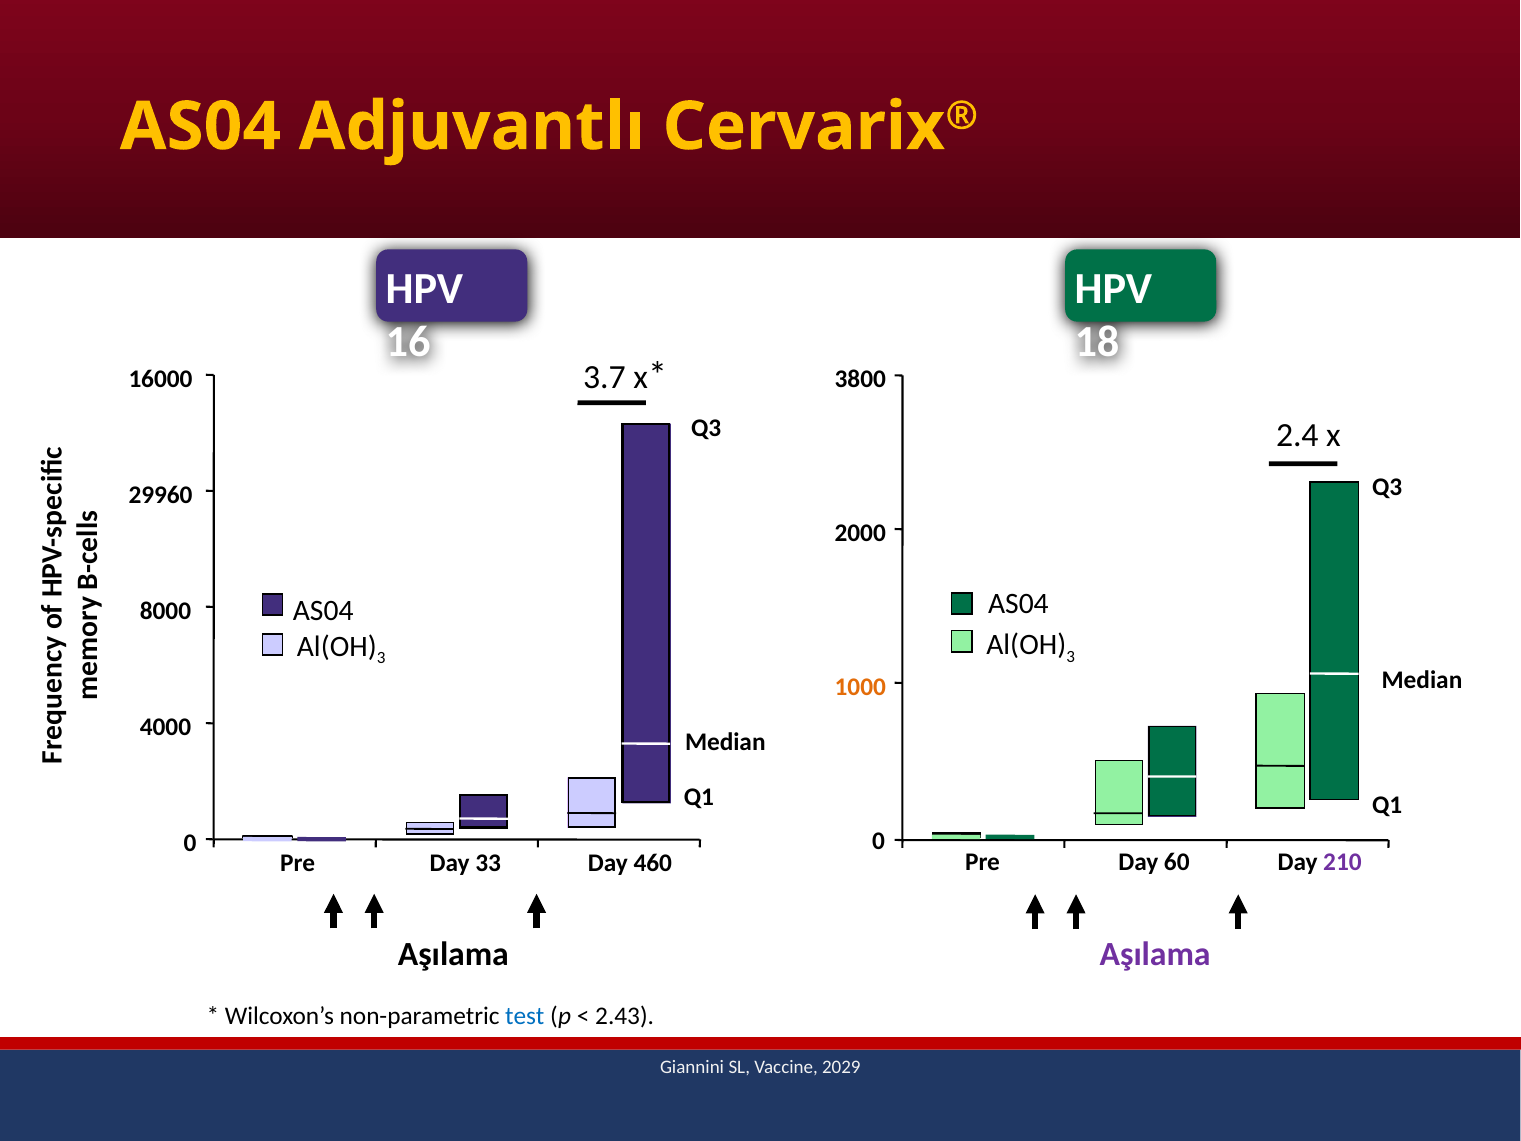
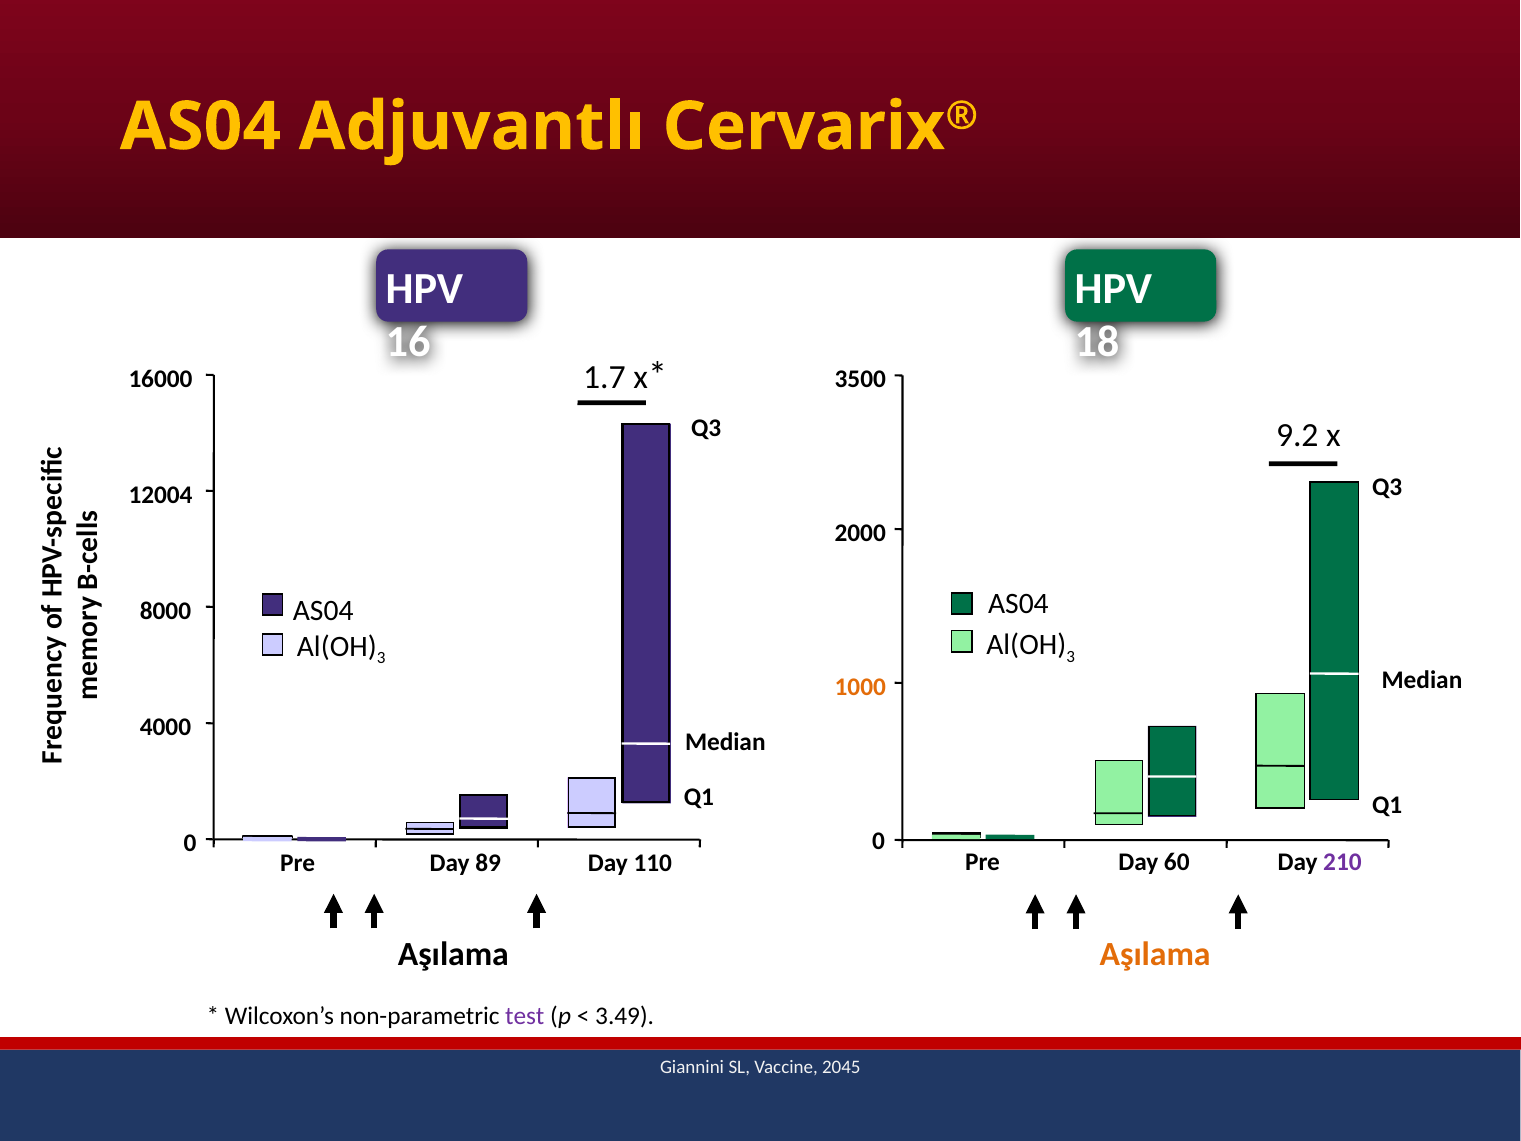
3.7: 3.7 -> 1.7
3800: 3800 -> 3500
2.4: 2.4 -> 9.2
29960: 29960 -> 12004
33: 33 -> 89
460: 460 -> 110
Aşılama at (1155, 954) colour: purple -> orange
test colour: blue -> purple
2.43: 2.43 -> 3.49
2029: 2029 -> 2045
